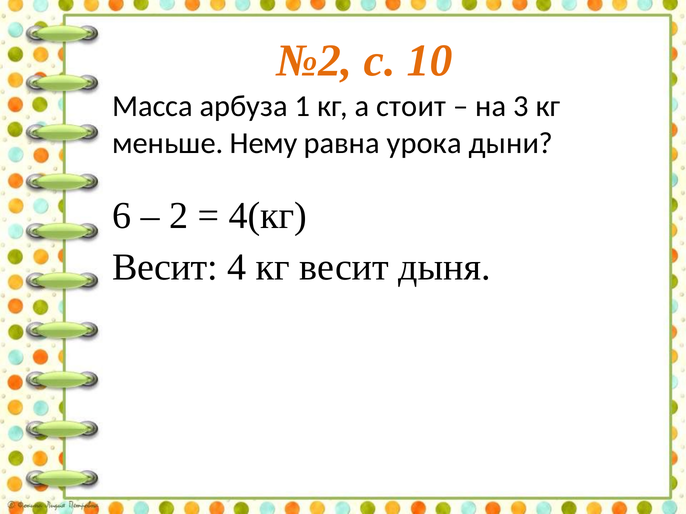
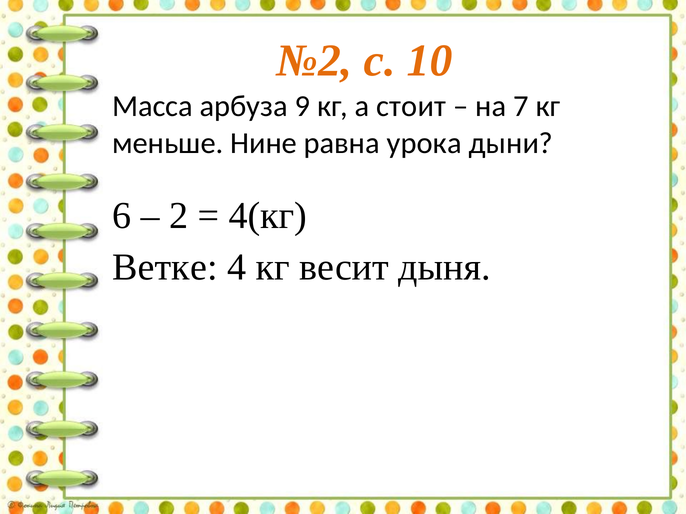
1: 1 -> 9
3: 3 -> 7
Нему: Нему -> Нине
Весит at (165, 267): Весит -> Ветке
